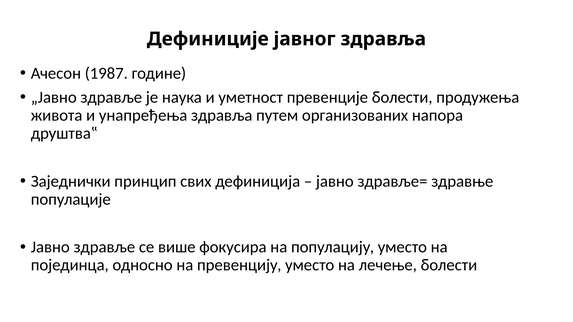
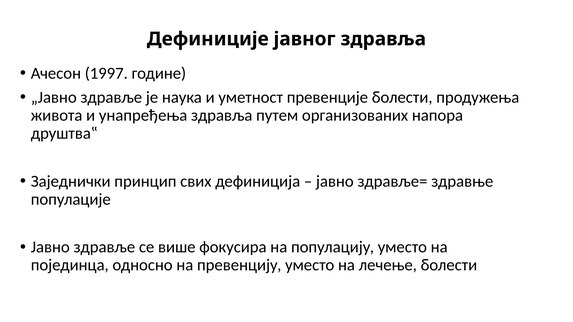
1987: 1987 -> 1997
